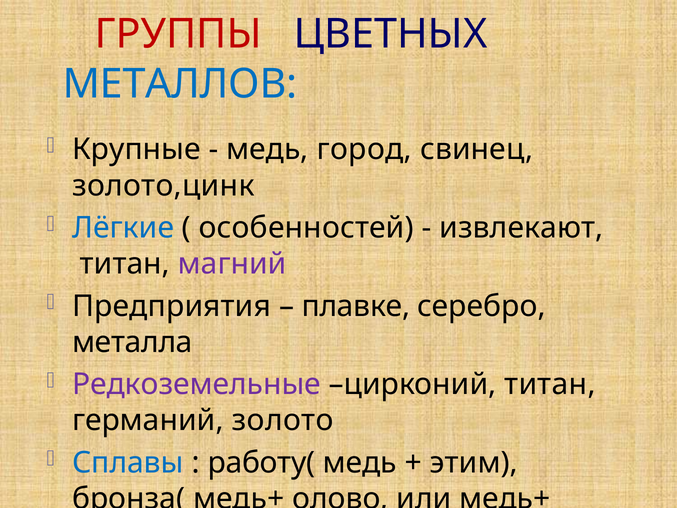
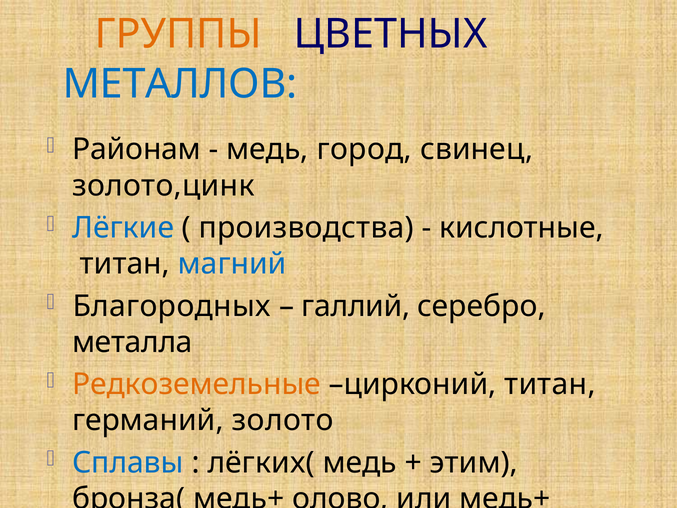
ГРУППЫ colour: red -> orange
Крупные: Крупные -> Районам
особенностей: особенностей -> производства
извлекают: извлекают -> кислотные
магний colour: purple -> blue
Предприятия: Предприятия -> Благородных
плавке: плавке -> галлий
Редкоземельные colour: purple -> orange
работу(: работу( -> лёгких(
